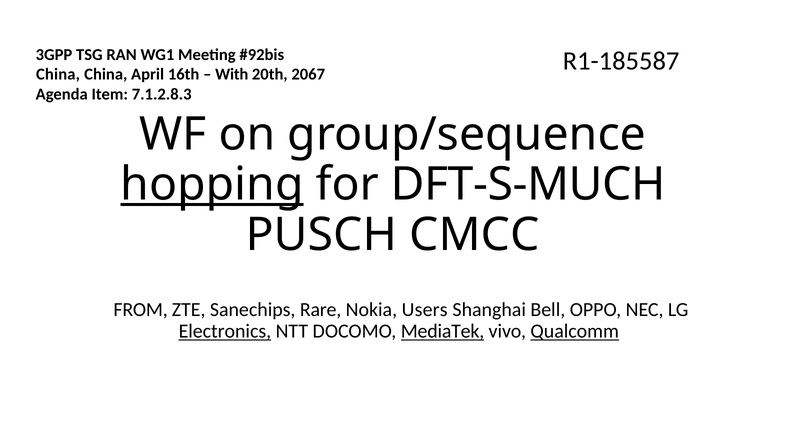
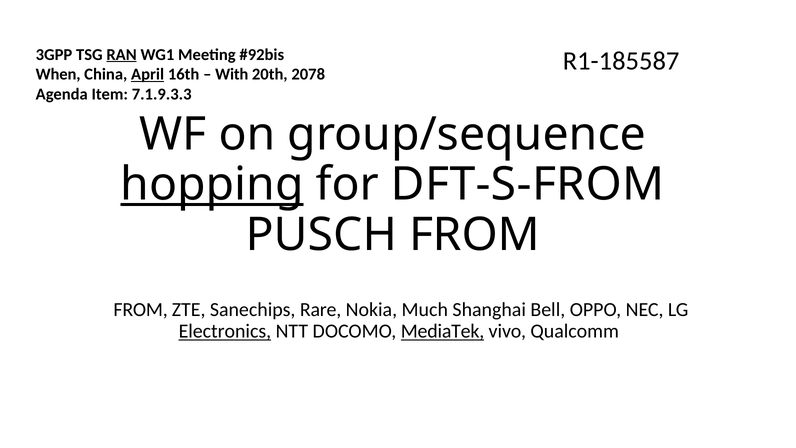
RAN underline: none -> present
China at (58, 74): China -> When
April underline: none -> present
2067: 2067 -> 2078
7.1.2.8.3: 7.1.2.8.3 -> 7.1.9.3.3
DFT-S-MUCH: DFT-S-MUCH -> DFT-S-FROM
PUSCH CMCC: CMCC -> FROM
Users: Users -> Much
Qualcomm underline: present -> none
